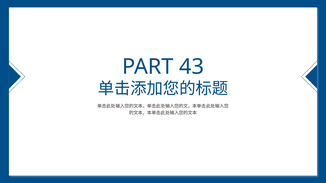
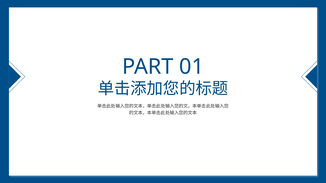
43: 43 -> 01
